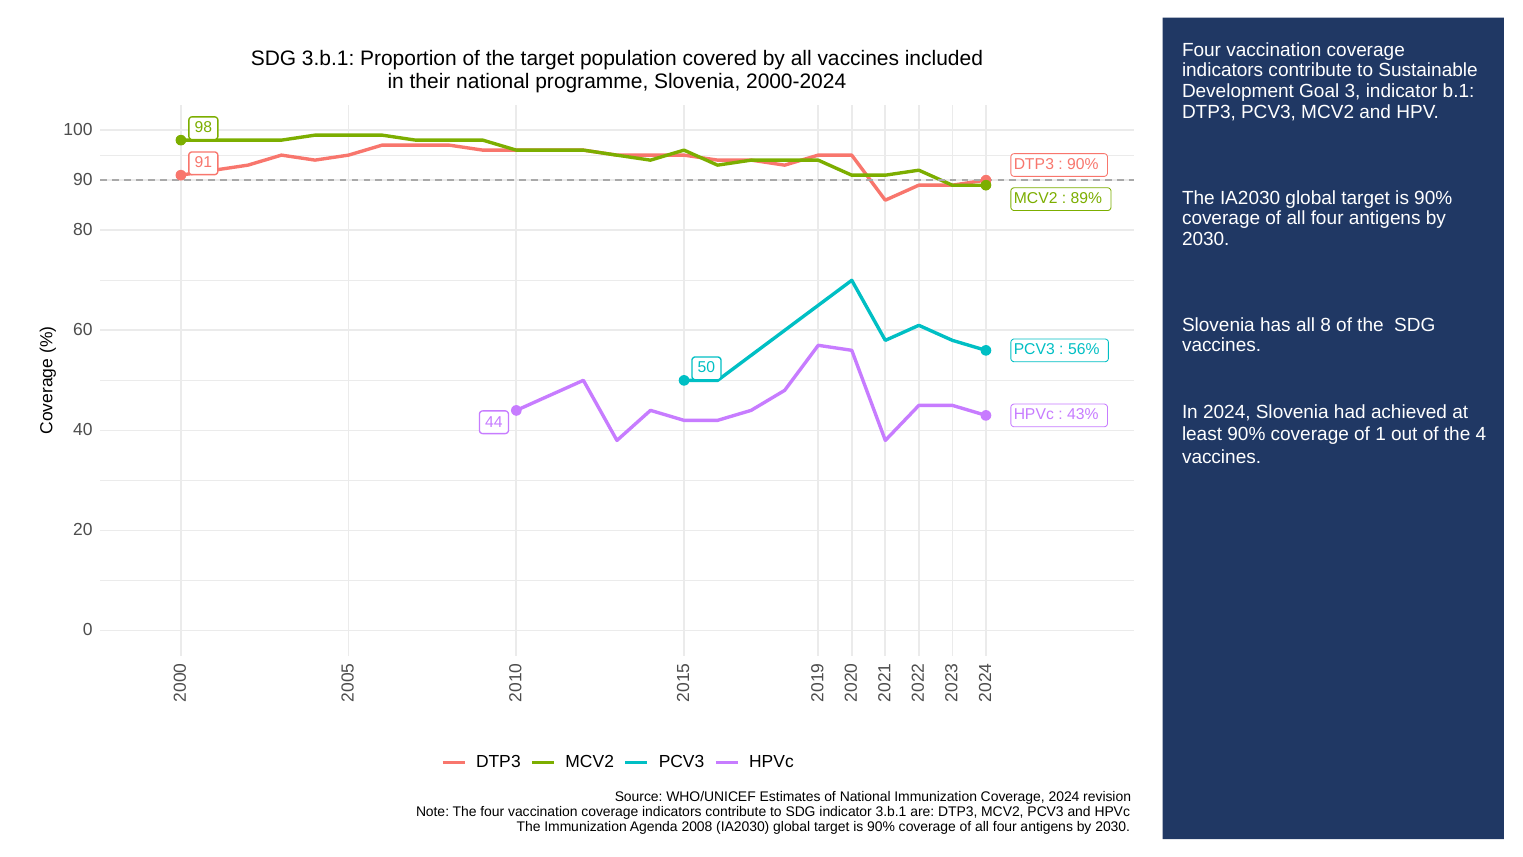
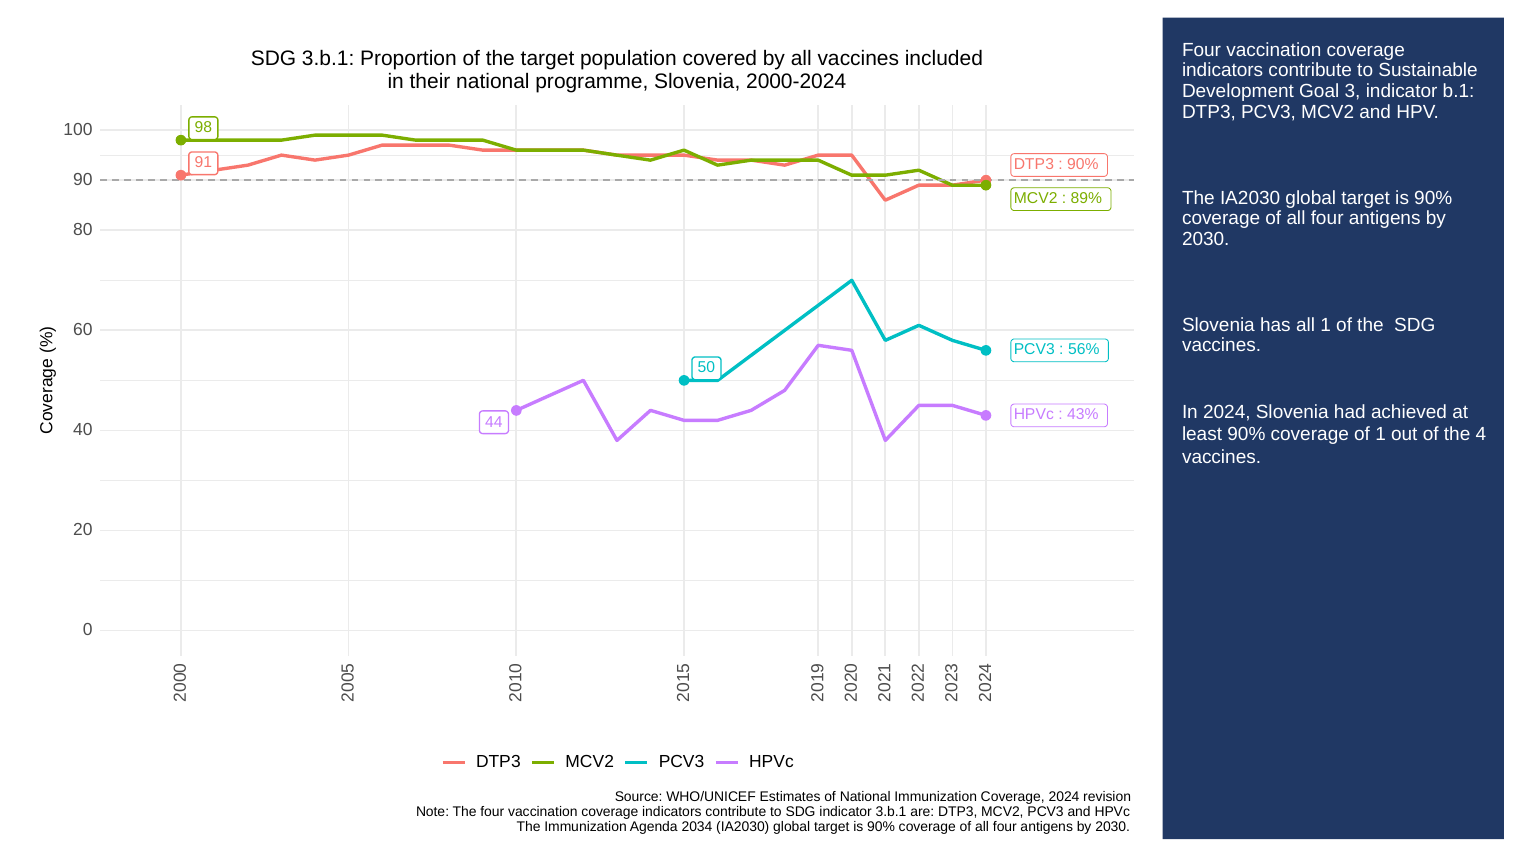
all 8: 8 -> 1
2008: 2008 -> 2034
